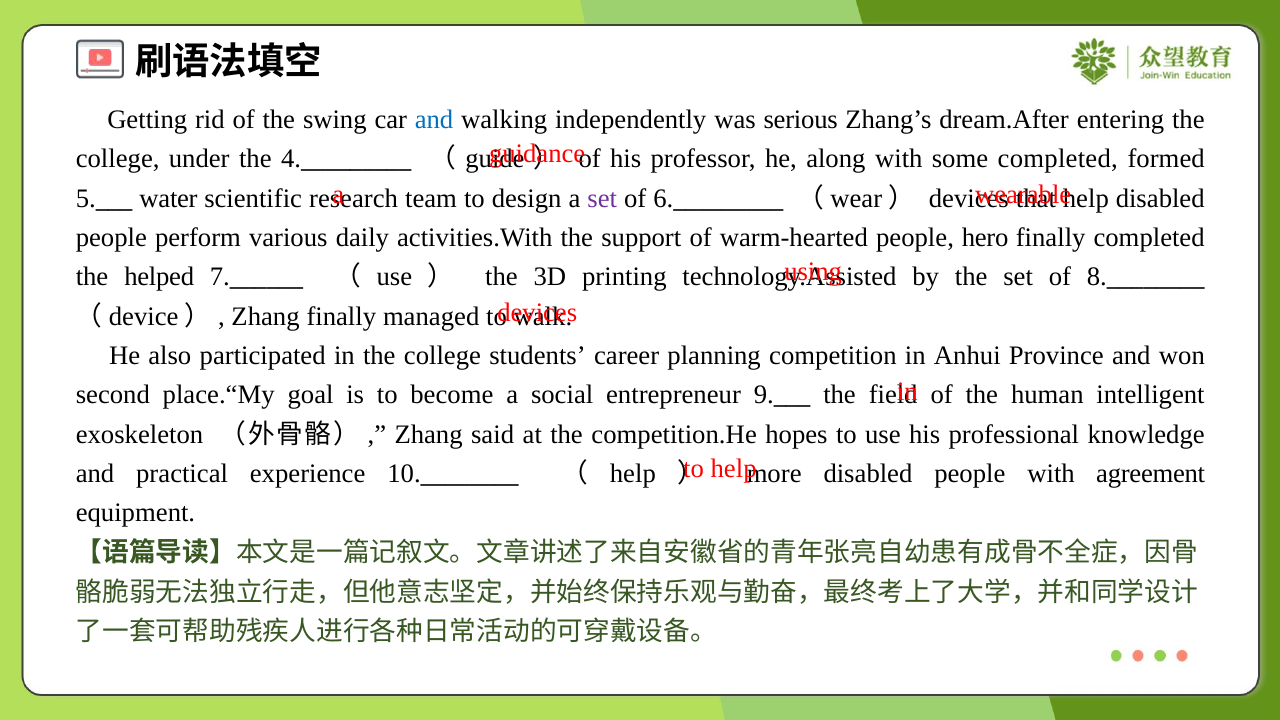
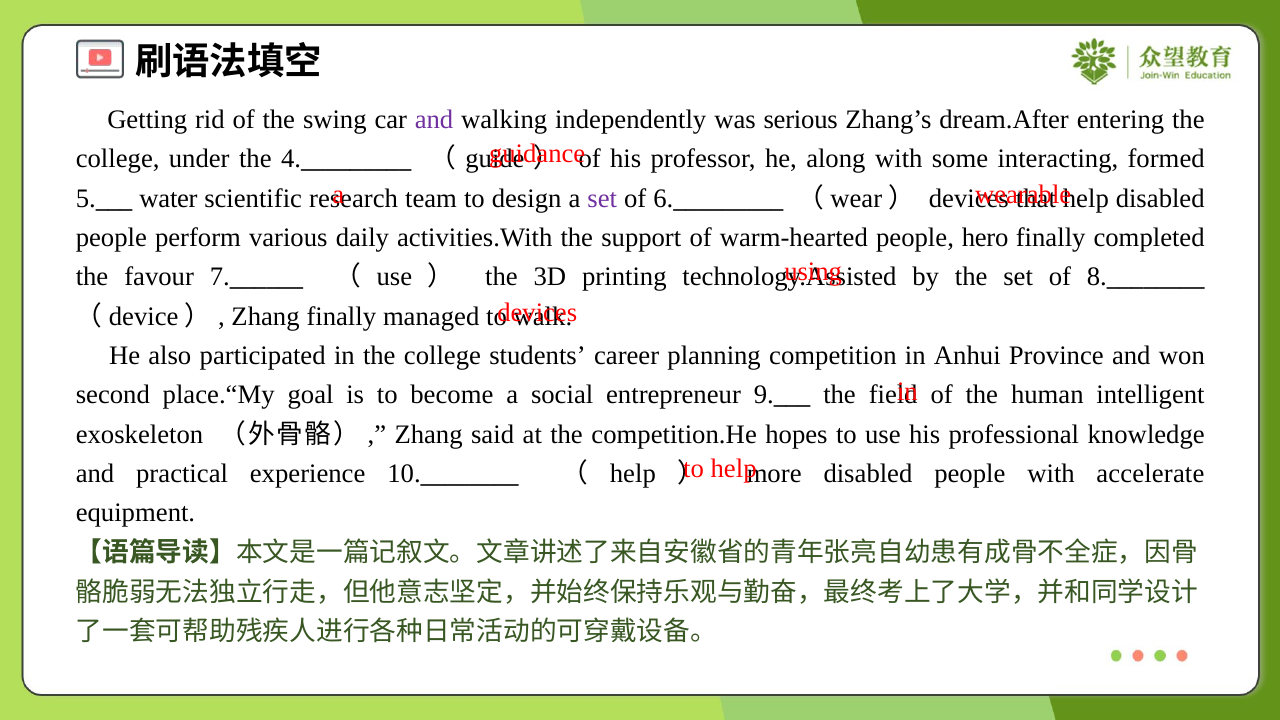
and at (434, 120) colour: blue -> purple
some completed: completed -> interacting
helped: helped -> favour
agreement: agreement -> accelerate
